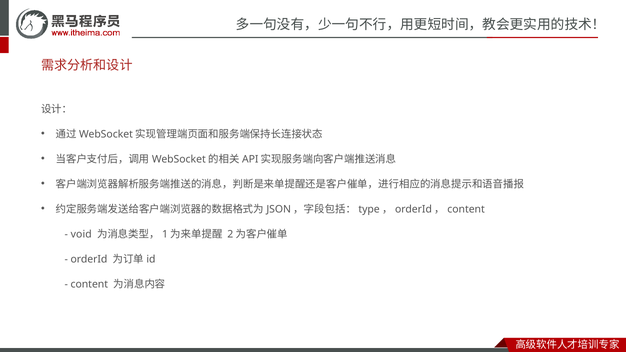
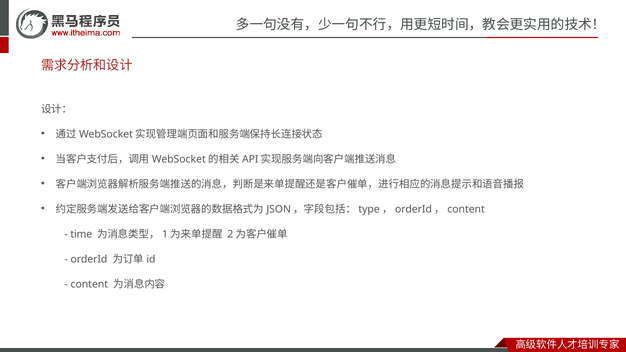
void: void -> time
